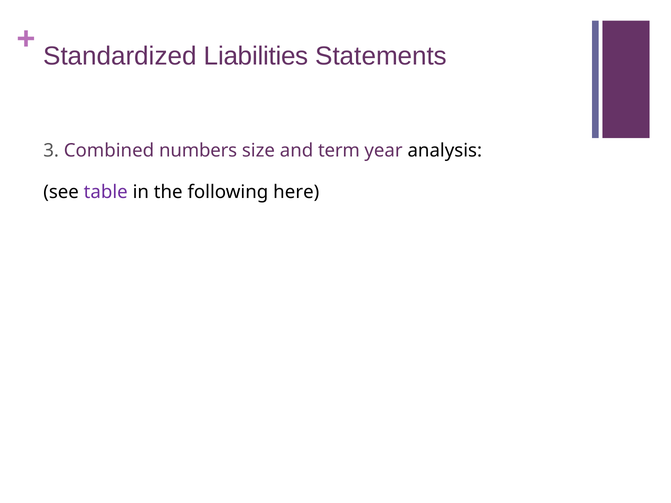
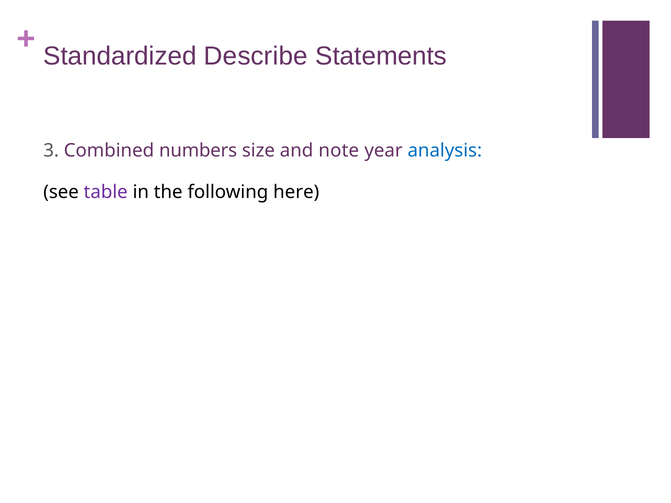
Liabilities: Liabilities -> Describe
term: term -> note
analysis colour: black -> blue
